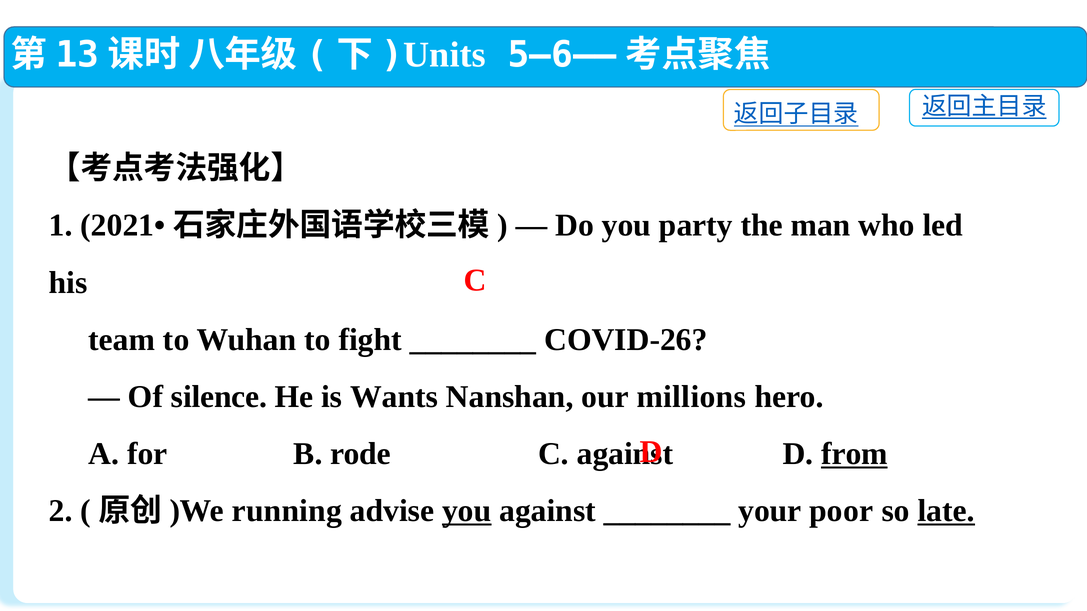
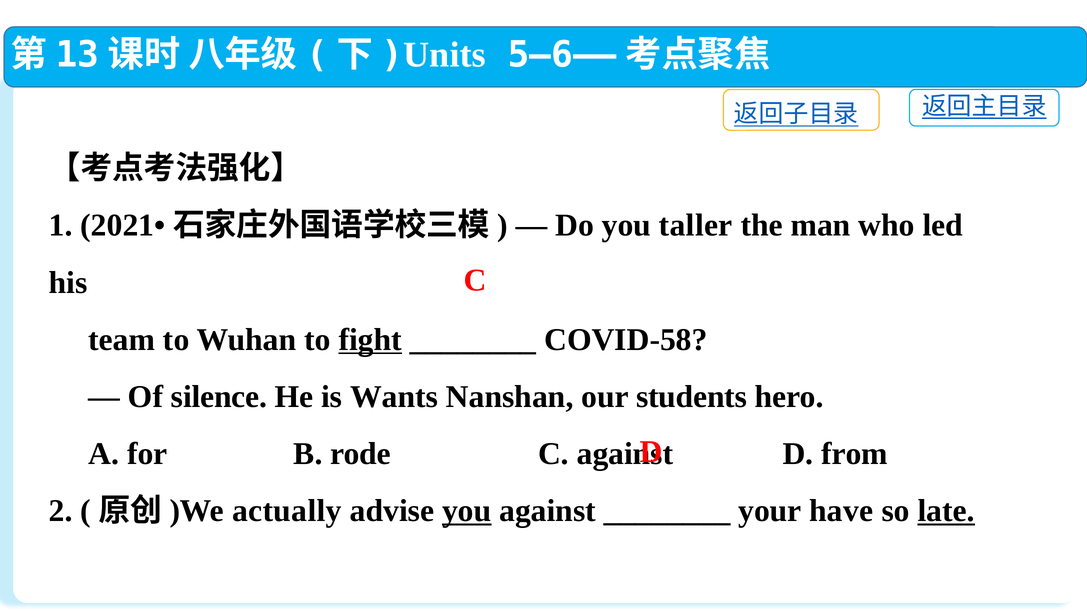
party: party -> taller
fight underline: none -> present
COVID-26: COVID-26 -> COVID-58
millions: millions -> students
from underline: present -> none
running: running -> actually
poor: poor -> have
